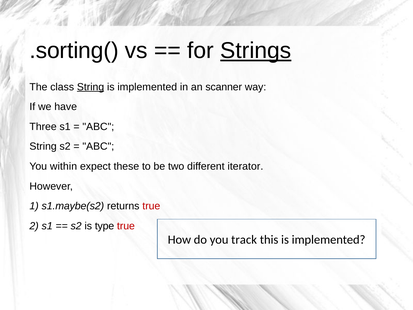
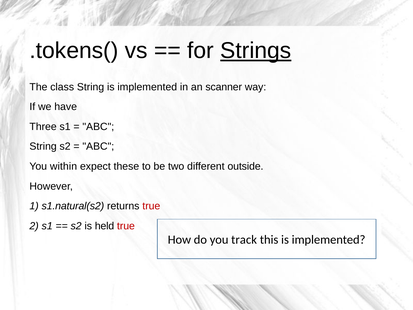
.sorting(: .sorting( -> .tokens(
String at (91, 87) underline: present -> none
iterator: iterator -> outside
s1.maybe(s2: s1.maybe(s2 -> s1.natural(s2
type: type -> held
